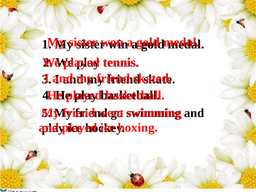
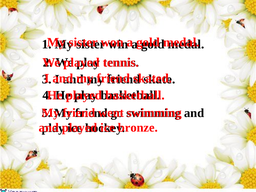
boxing: boxing -> bronze
